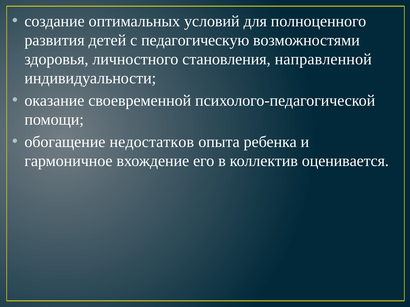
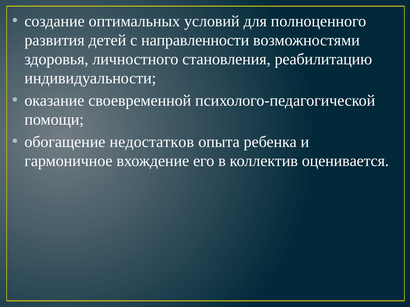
педагогическую: педагогическую -> направленности
направленной: направленной -> реабилитацию
